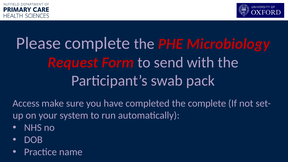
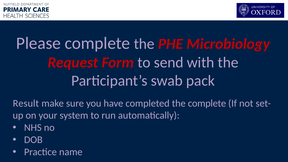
Access: Access -> Result
